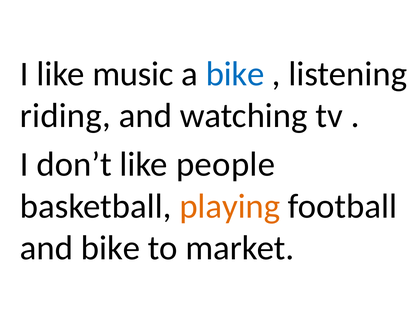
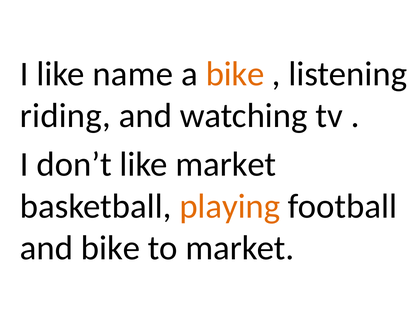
music: music -> name
bike at (235, 74) colour: blue -> orange
like people: people -> market
